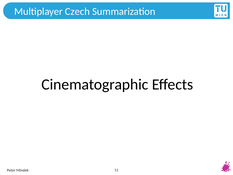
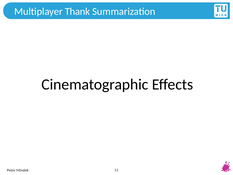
Czech: Czech -> Thank
